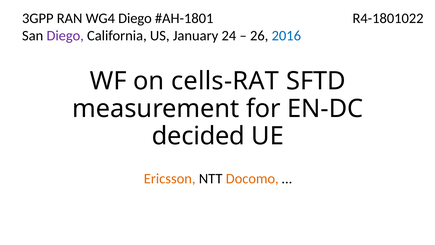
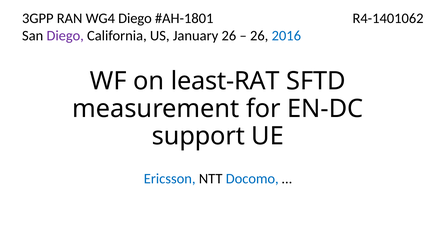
R4-1801022: R4-1801022 -> R4-1401062
January 24: 24 -> 26
cells-RAT: cells-RAT -> least-RAT
decided: decided -> support
Ericsson colour: orange -> blue
Docomo colour: orange -> blue
